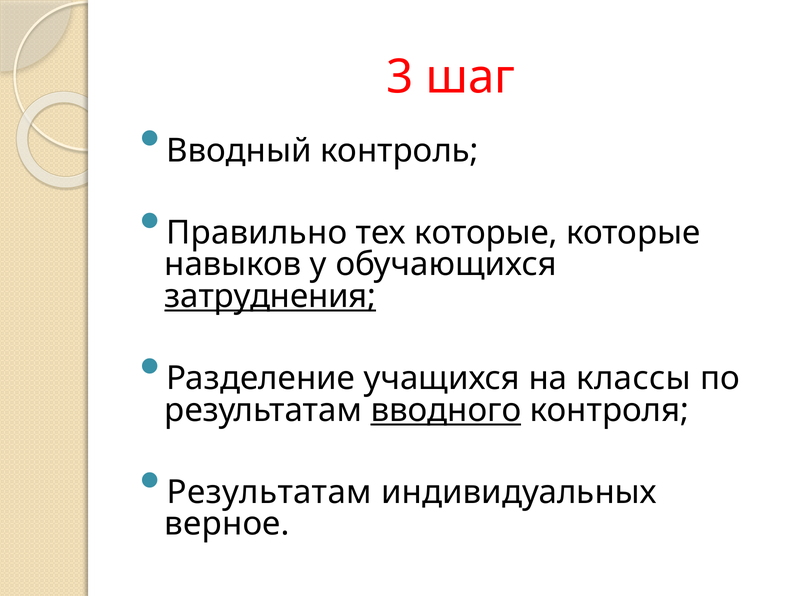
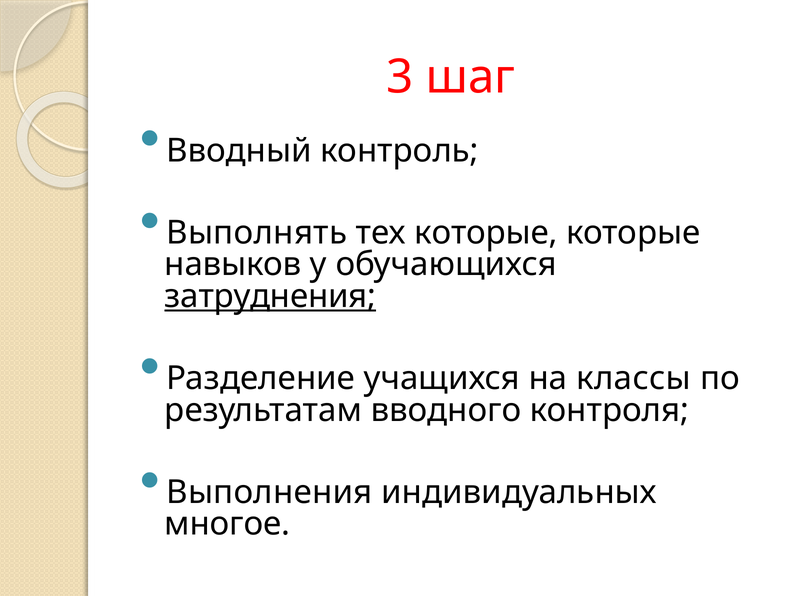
Правильно: Правильно -> Выполнять
вводного underline: present -> none
Результатам at (269, 492): Результатам -> Выполнения
верное: верное -> многое
